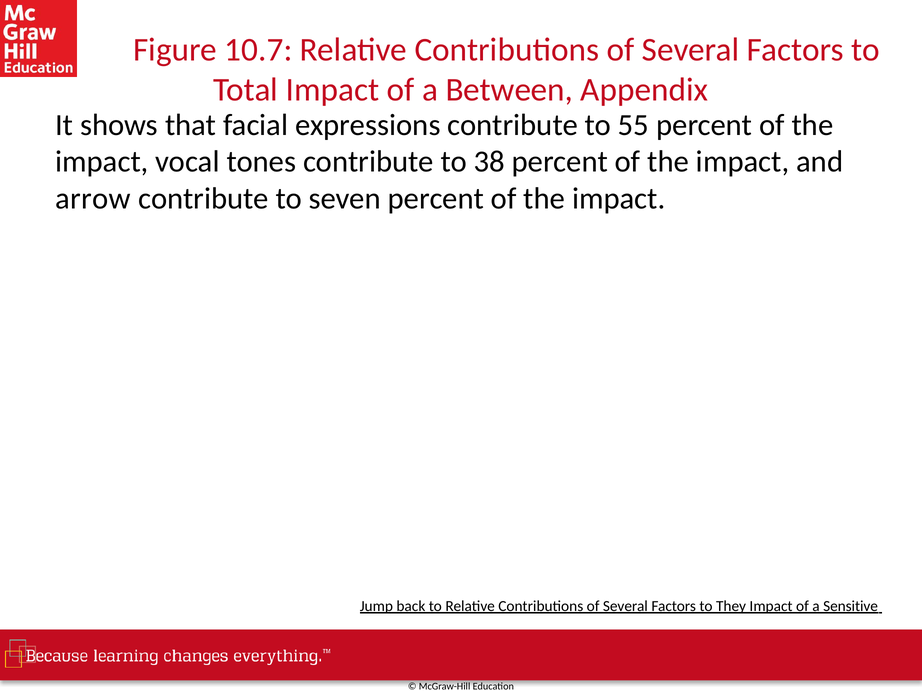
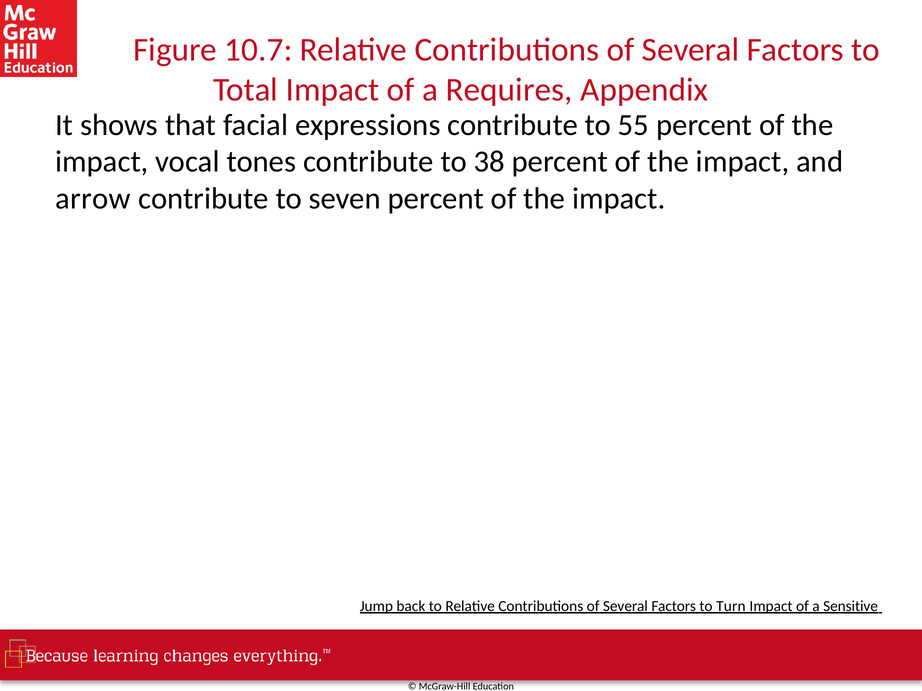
Between: Between -> Requires
They: They -> Turn
